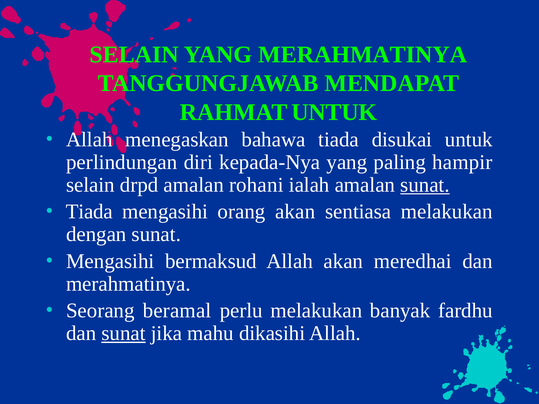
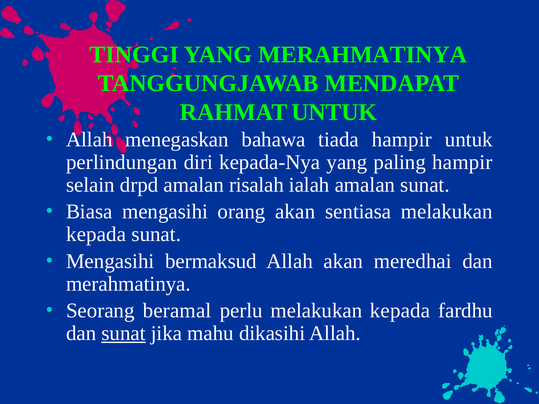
SELAIN at (134, 55): SELAIN -> TINGGI
tiada disukai: disukai -> hampir
rohani: rohani -> risalah
sunat at (425, 185) underline: present -> none
Tiada at (89, 212): Tiada -> Biasa
dengan at (96, 234): dengan -> kepada
perlu melakukan banyak: banyak -> kepada
